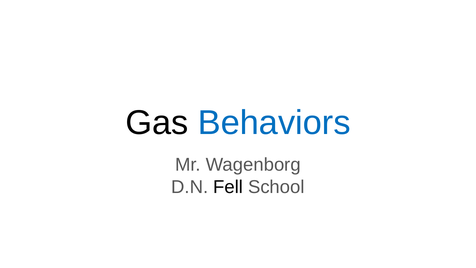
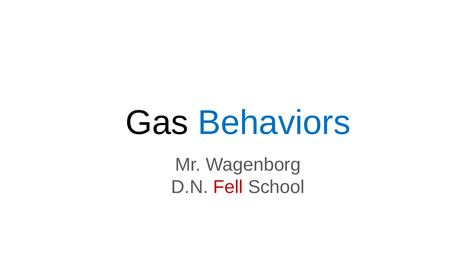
Fell colour: black -> red
